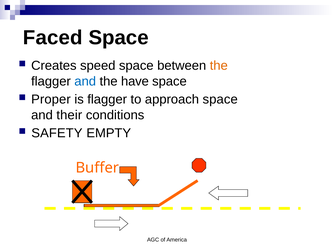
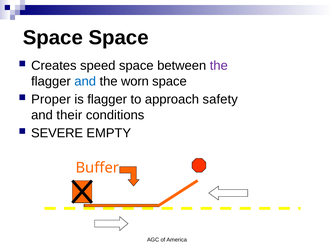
Faced at (53, 38): Faced -> Space
the at (219, 66) colour: orange -> purple
have: have -> worn
approach space: space -> safety
SAFETY: SAFETY -> SEVERE
